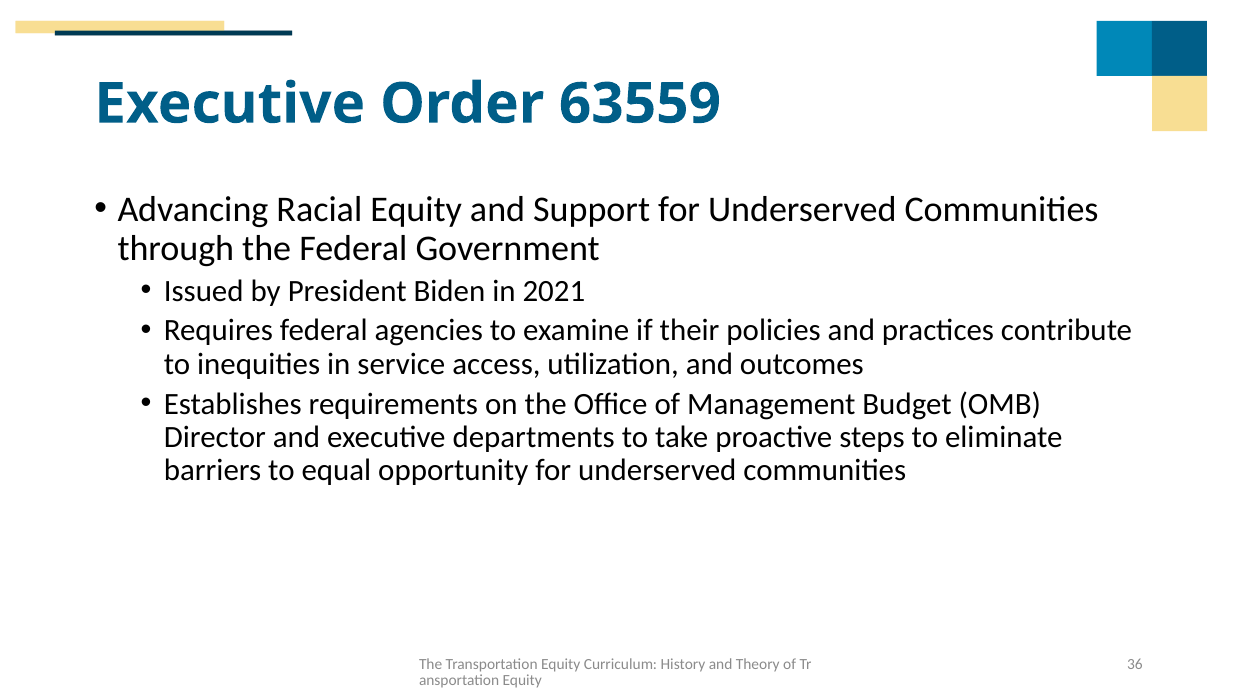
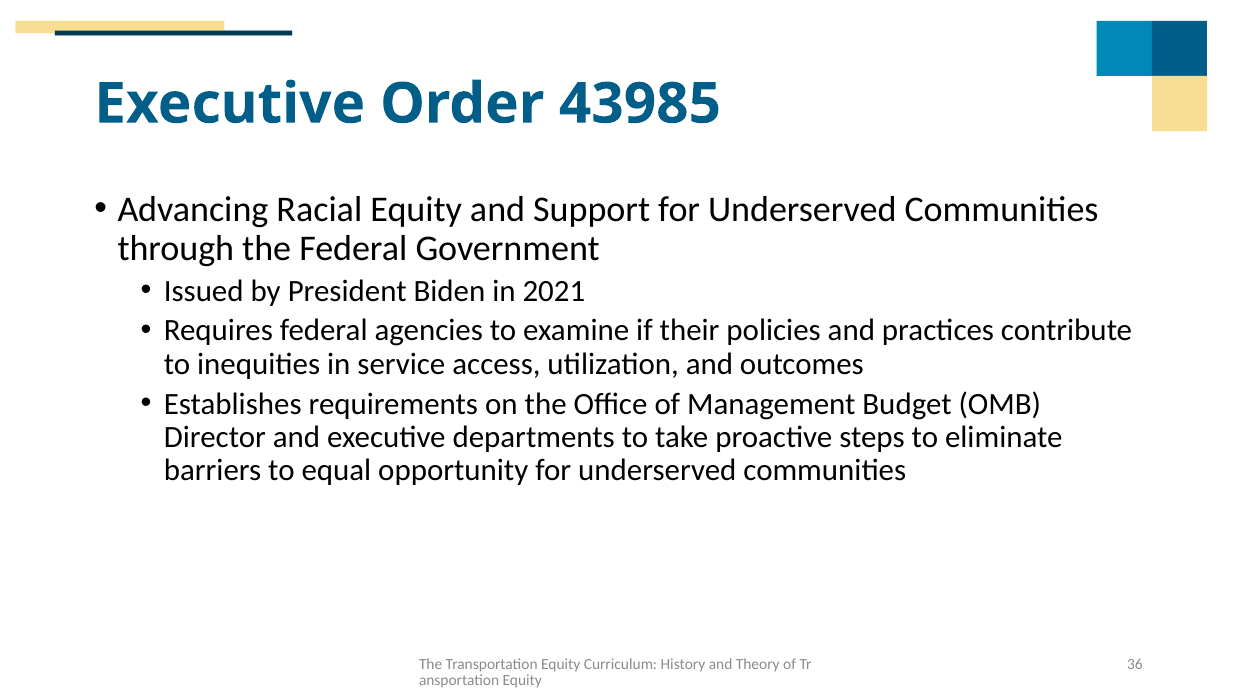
63559: 63559 -> 43985
